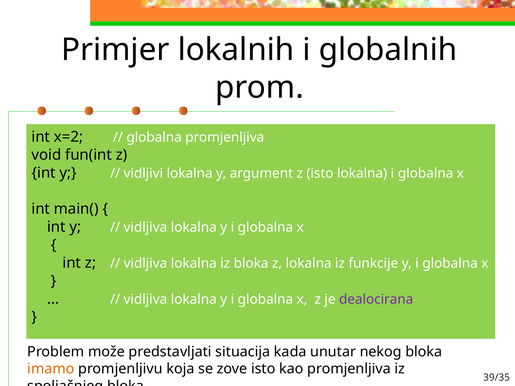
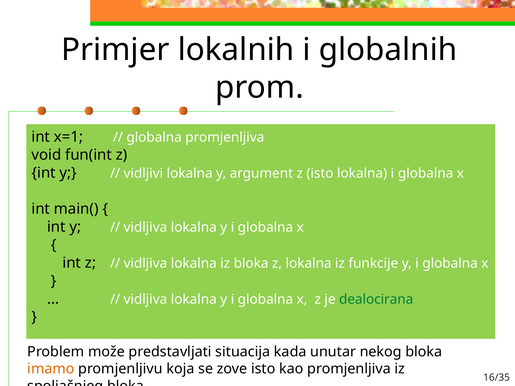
x=2: x=2 -> x=1
dealocirana colour: purple -> green
39/35: 39/35 -> 16/35
